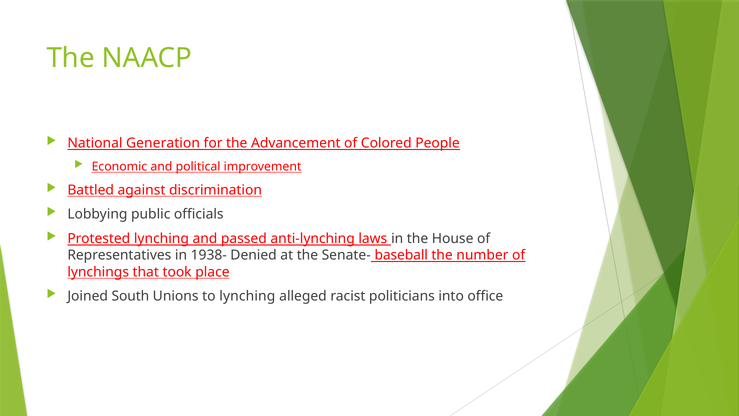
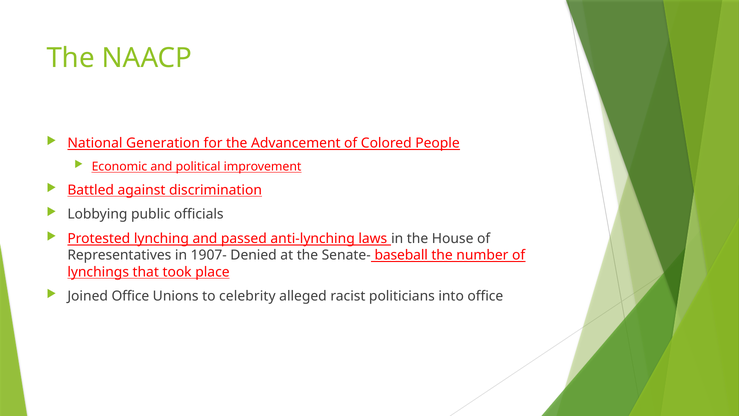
1938-: 1938- -> 1907-
Joined South: South -> Office
to lynching: lynching -> celebrity
